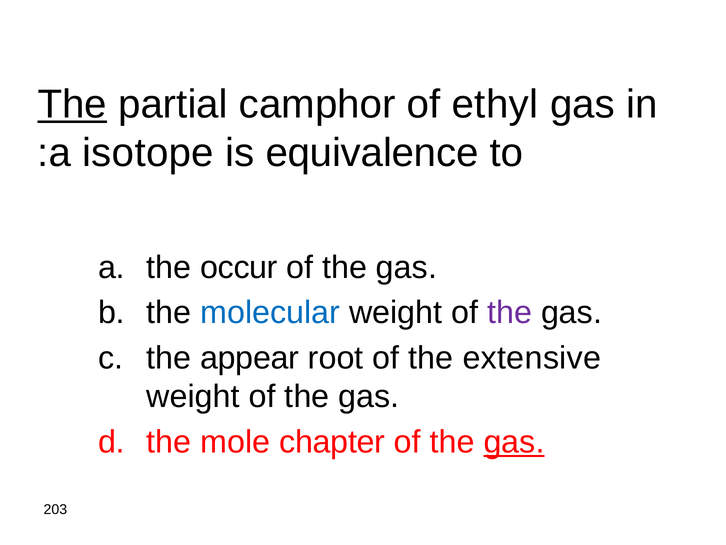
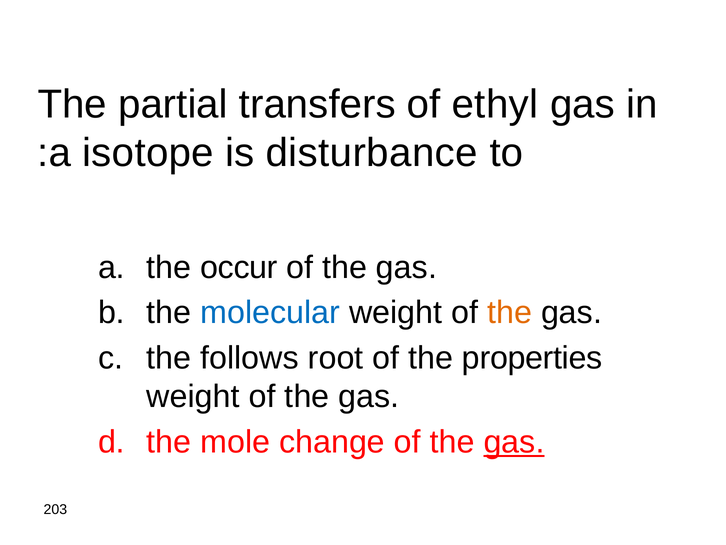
The at (72, 104) underline: present -> none
camphor: camphor -> transfers
equivalence: equivalence -> disturbance
the at (510, 312) colour: purple -> orange
appear: appear -> follows
extensive: extensive -> properties
chapter: chapter -> change
